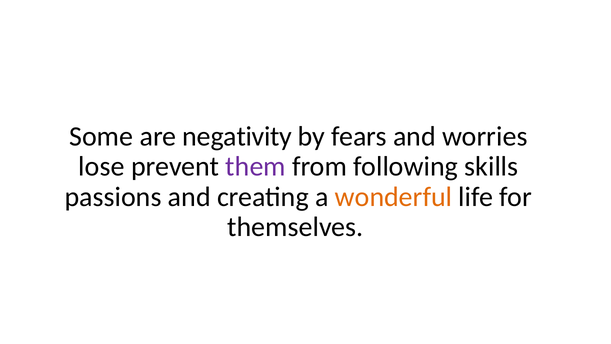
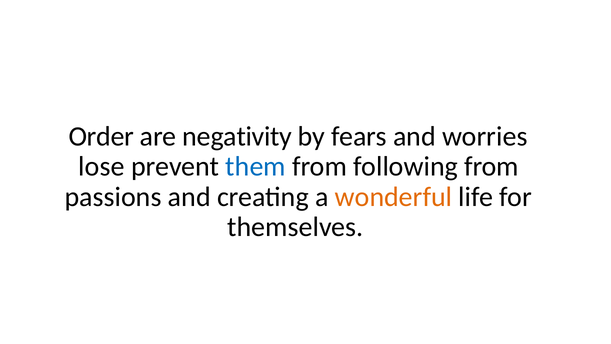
Some: Some -> Order
them colour: purple -> blue
following skills: skills -> from
